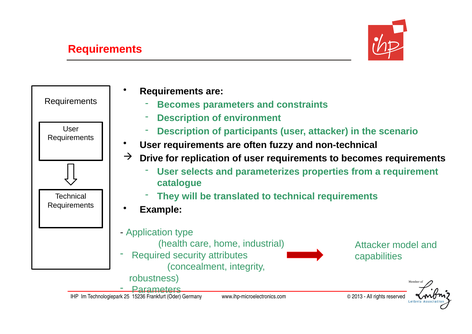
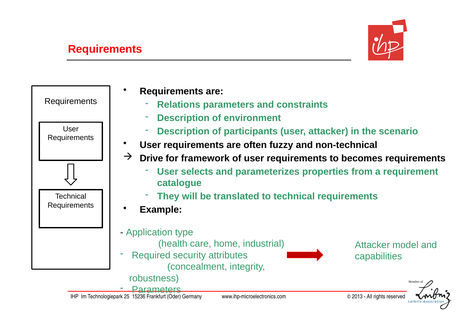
Becomes at (179, 105): Becomes -> Relations
replication: replication -> framework
